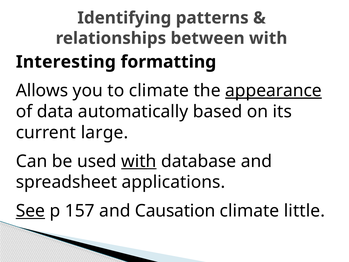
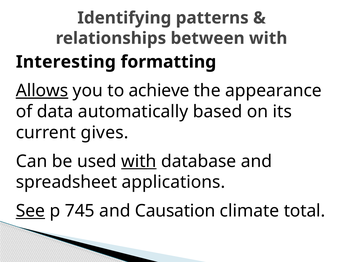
Allows underline: none -> present
to climate: climate -> achieve
appearance underline: present -> none
large: large -> gives
157: 157 -> 745
little: little -> total
